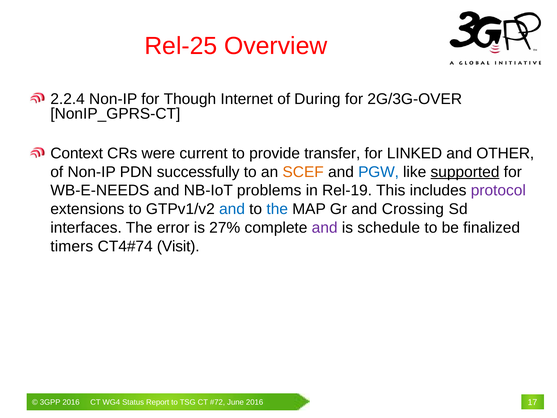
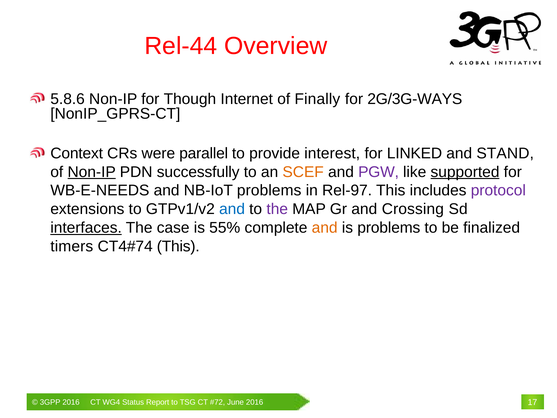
Rel-25: Rel-25 -> Rel-44
2.2.4: 2.2.4 -> 5.8.6
During: During -> Finally
2G/3G-OVER: 2G/3G-OVER -> 2G/3G-WAYS
current: current -> parallel
transfer: transfer -> interest
OTHER: OTHER -> STAND
Non-IP at (92, 172) underline: none -> present
PGW colour: blue -> purple
Rel-19: Rel-19 -> Rel-97
the at (277, 209) colour: blue -> purple
interfaces underline: none -> present
error: error -> case
27%: 27% -> 55%
and at (325, 228) colour: purple -> orange
is schedule: schedule -> problems
Visit at (178, 246): Visit -> This
